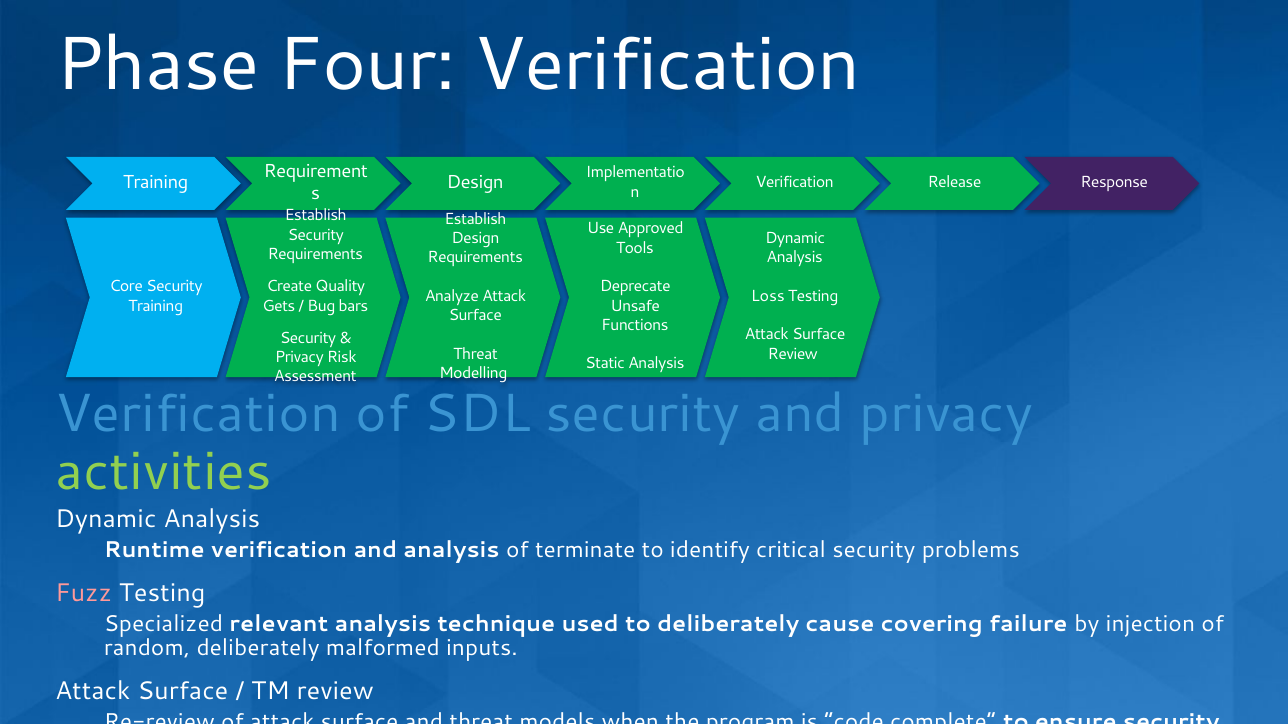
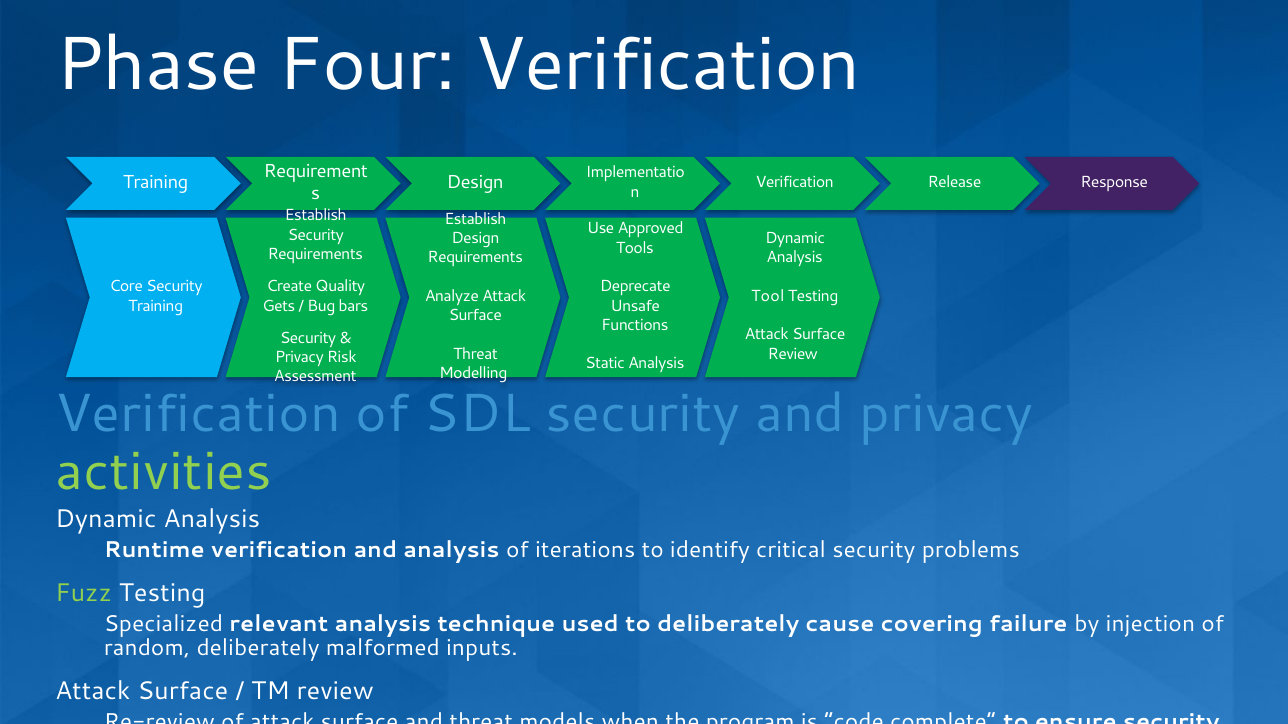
Loss: Loss -> Tool
terminate: terminate -> iterations
Fuzz colour: pink -> light green
